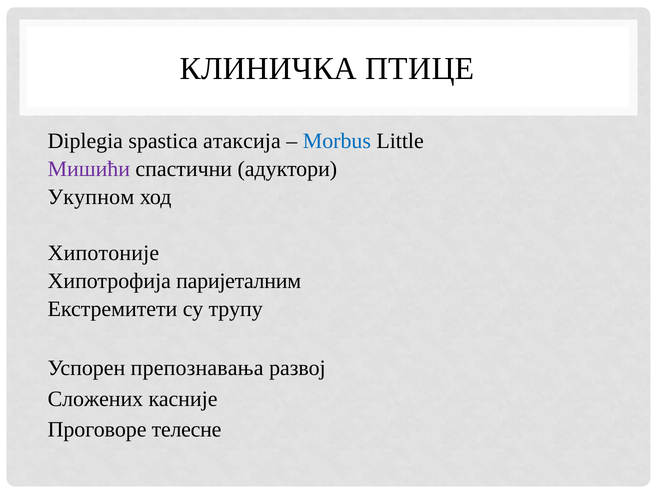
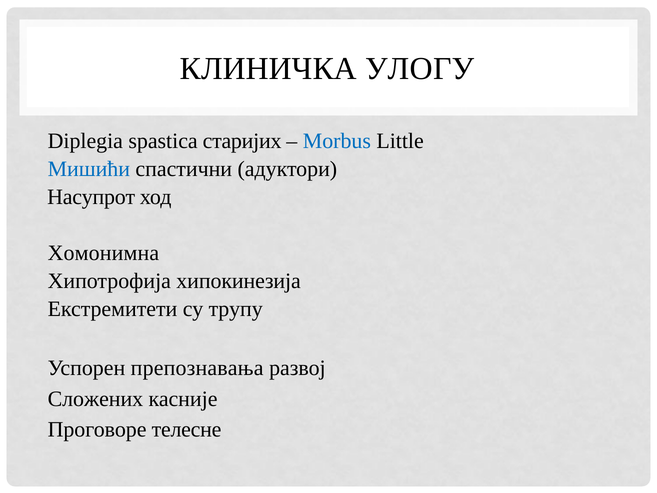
ПТИЦЕ: ПТИЦЕ -> УЛОГУ
атаксија: атаксија -> старијих
Мишићи colour: purple -> blue
Укупном: Укупном -> Насупрот
Хипотоније: Хипотоније -> Хомонимна
паријеталним: паријеталним -> хипокинезија
